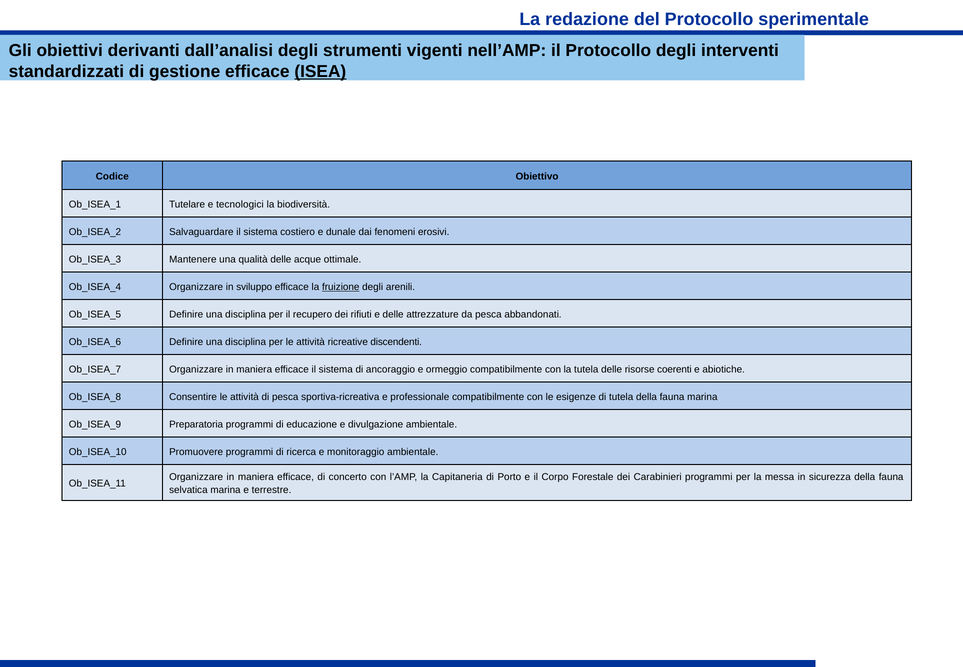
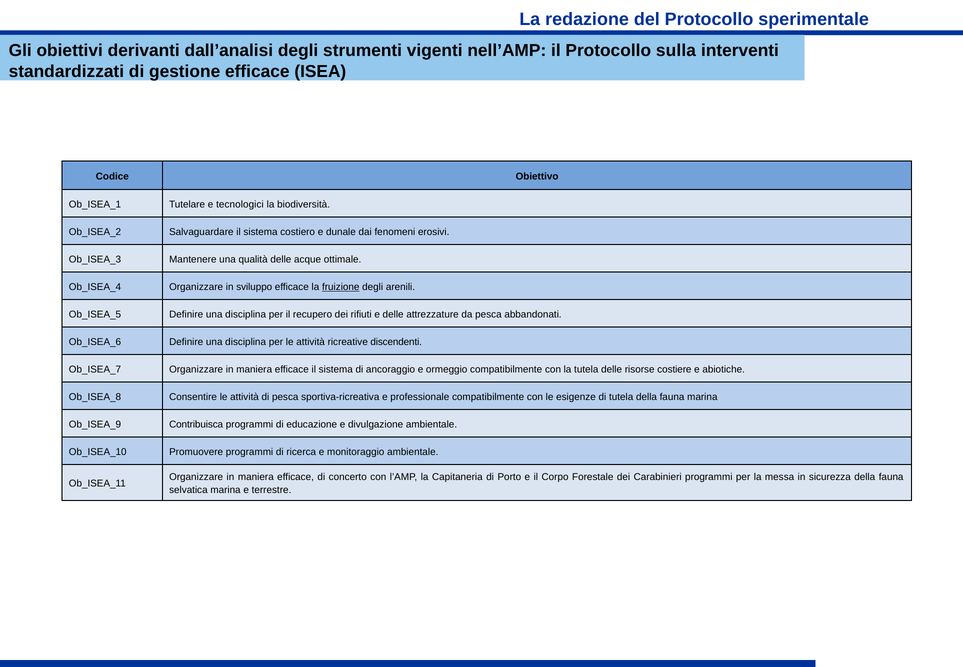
Protocollo degli: degli -> sulla
ISEA underline: present -> none
coerenti: coerenti -> costiere
Preparatoria: Preparatoria -> Contribuisca
